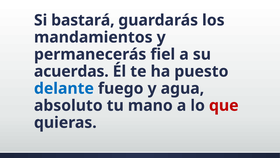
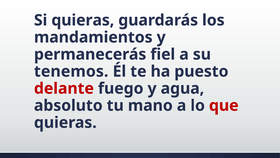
Si bastará: bastará -> quieras
acuerdas: acuerdas -> tenemos
delante colour: blue -> red
